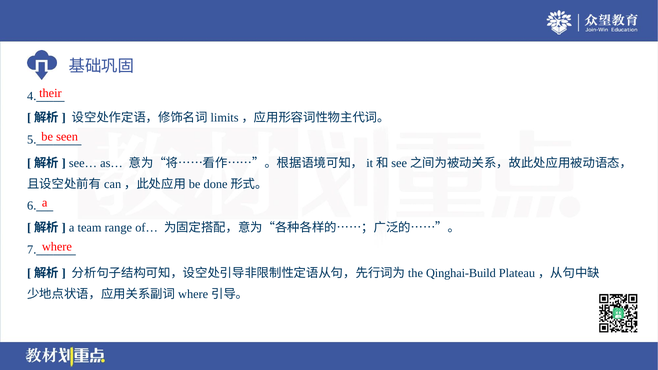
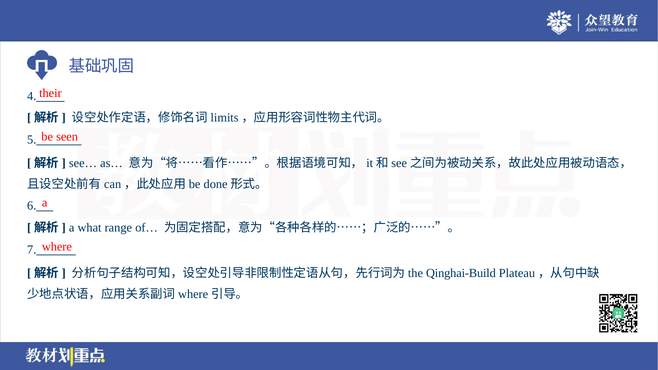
team: team -> what
